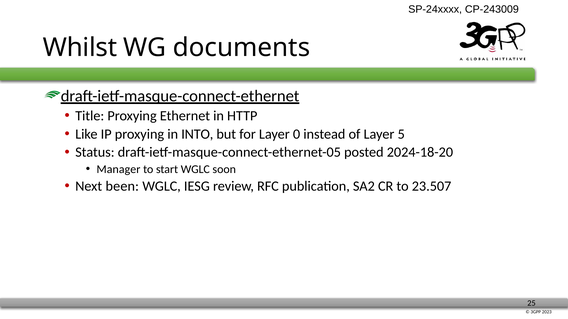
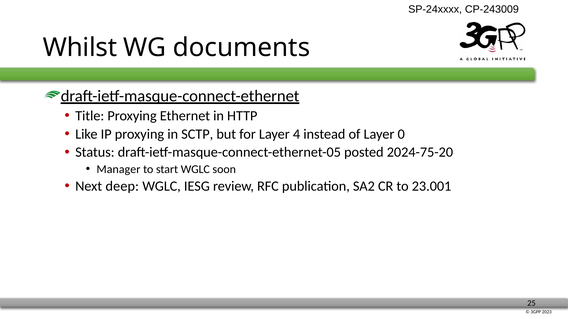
INTO: INTO -> SCTP
0: 0 -> 4
5: 5 -> 0
2024-18-20: 2024-18-20 -> 2024-75-20
been: been -> deep
23.507: 23.507 -> 23.001
